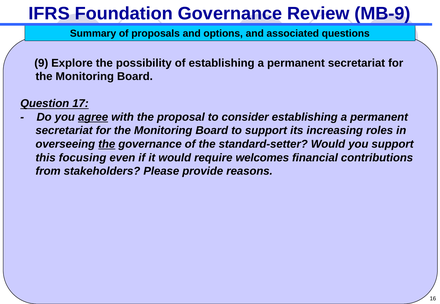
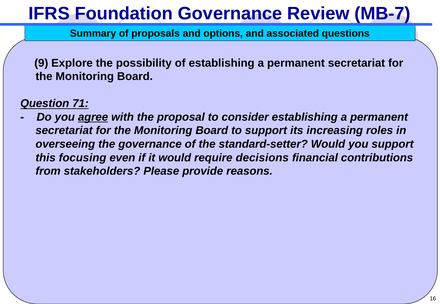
MB-9: MB-9 -> MB-7
17: 17 -> 71
the at (107, 144) underline: present -> none
welcomes: welcomes -> decisions
